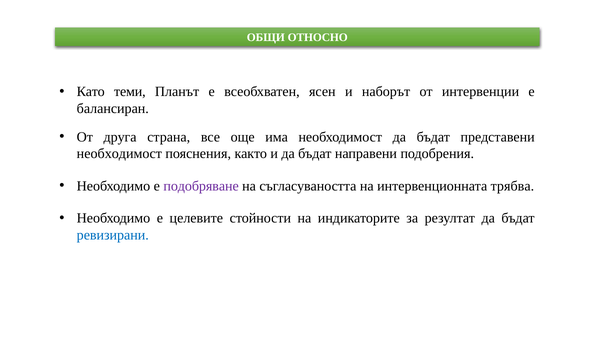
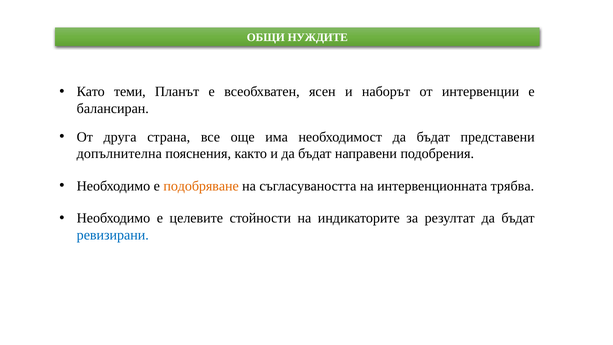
ОТНОСНО: ОТНОСНО -> НУЖДИТЕ
необходимост at (119, 154): необходимост -> допълнителна
подобряване colour: purple -> orange
